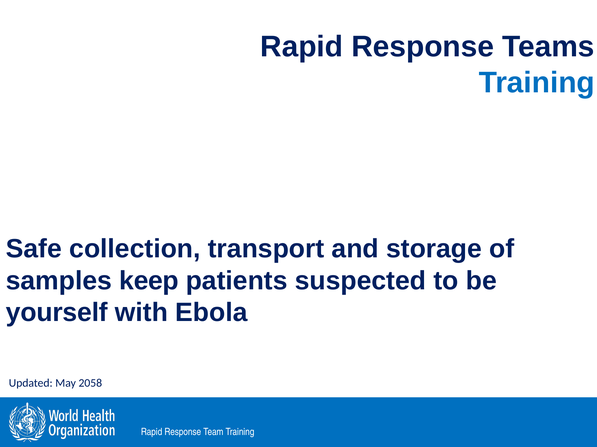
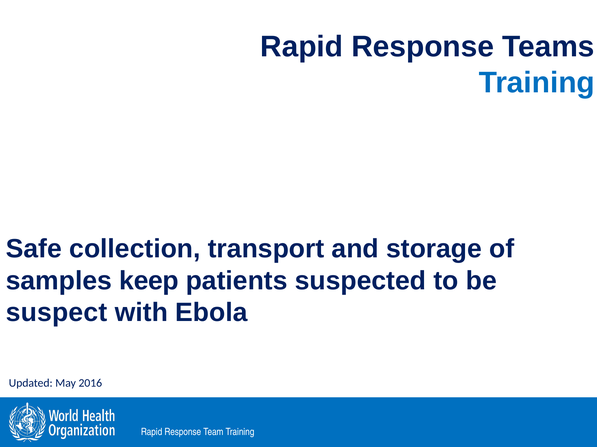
yourself: yourself -> suspect
2058: 2058 -> 2016
